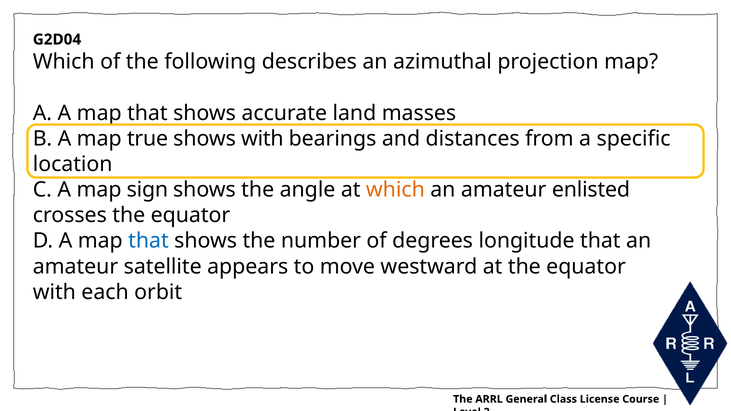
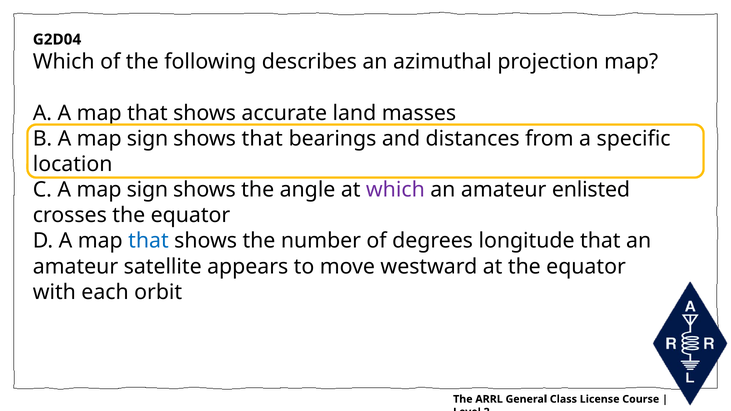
B A map true: true -> sign
shows with: with -> that
which at (395, 190) colour: orange -> purple
